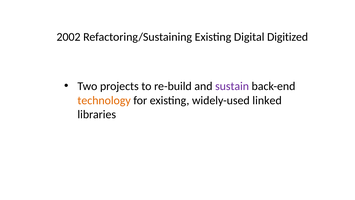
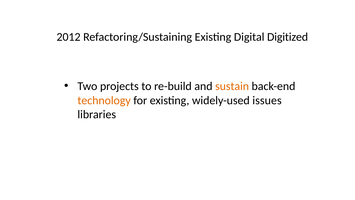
2002: 2002 -> 2012
sustain colour: purple -> orange
linked: linked -> issues
